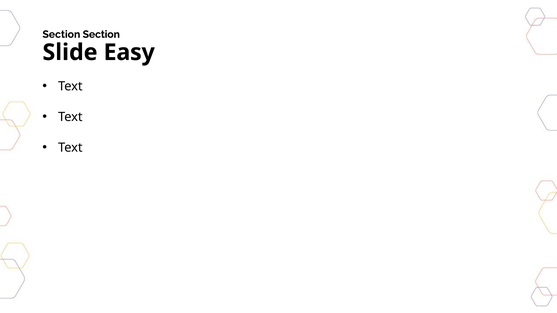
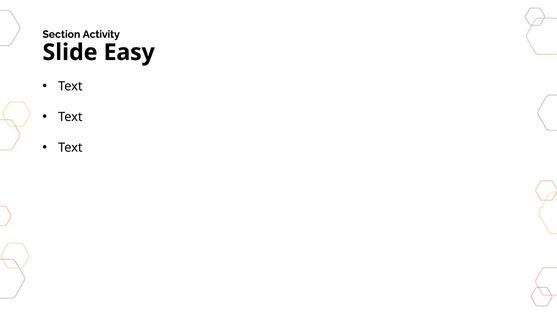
Section Section: Section -> Activity
